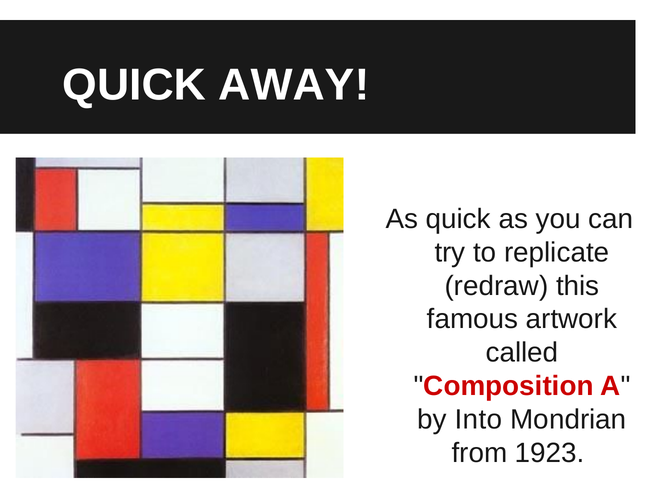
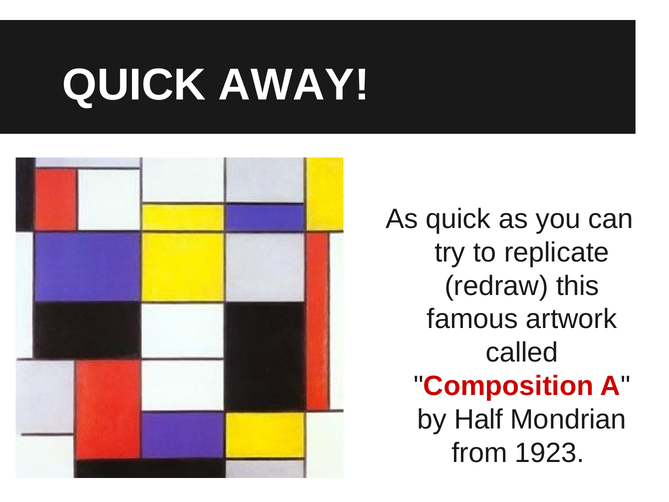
Into: Into -> Half
